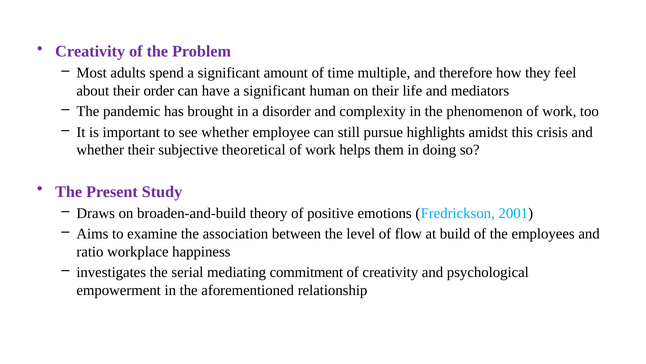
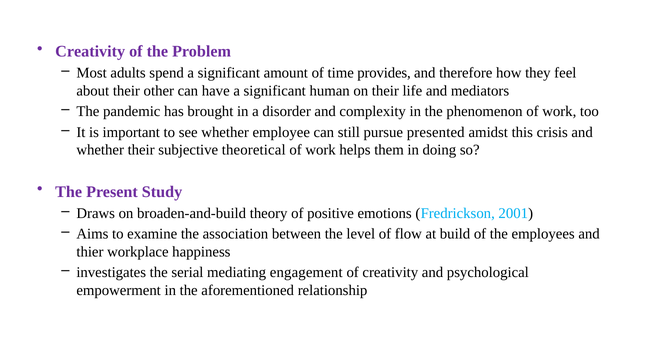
multiple: multiple -> provides
order: order -> other
highlights: highlights -> presented
ratio: ratio -> thier
commitment: commitment -> engagement
